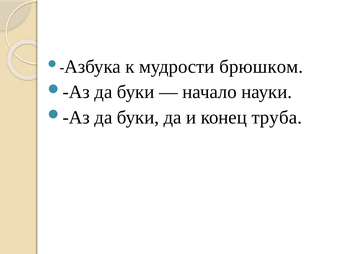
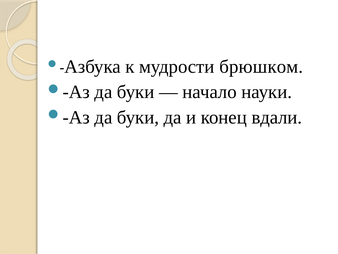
труба: труба -> вдали
